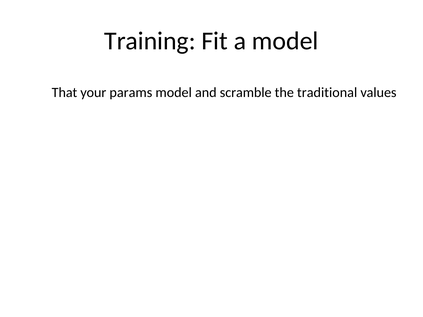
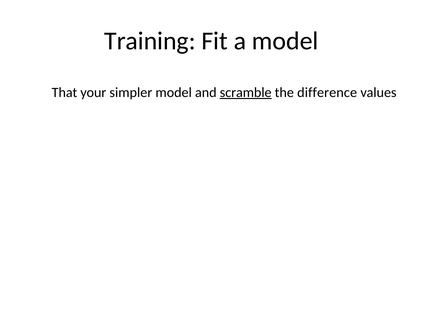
params: params -> simpler
scramble underline: none -> present
traditional: traditional -> difference
